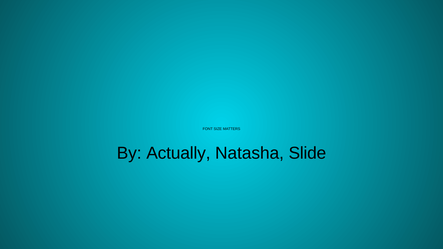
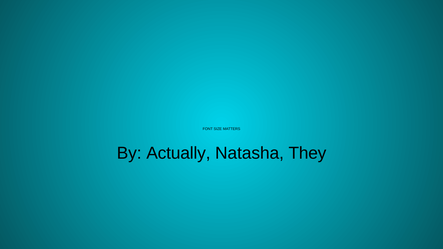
Slide: Slide -> They
